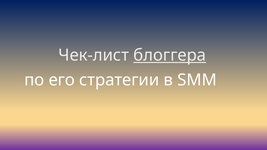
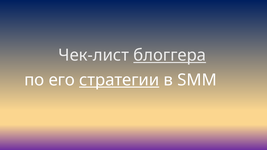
стратегии underline: none -> present
